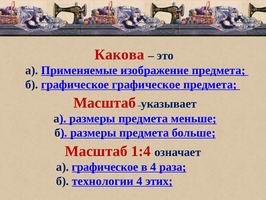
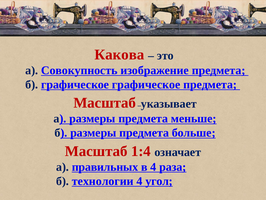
Применяемые: Применяемые -> Совокупность
а графическое: графическое -> правильных
этих: этих -> угол
